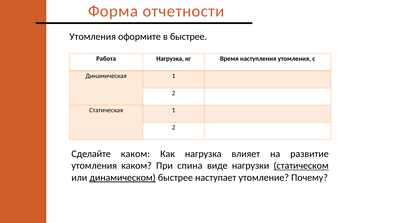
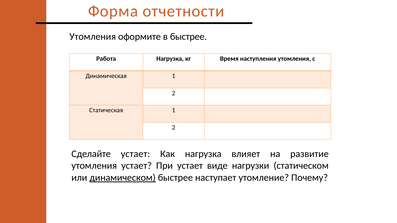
Сделайте каком: каком -> устает
утомления каком: каком -> устает
При спина: спина -> устает
статическом underline: present -> none
